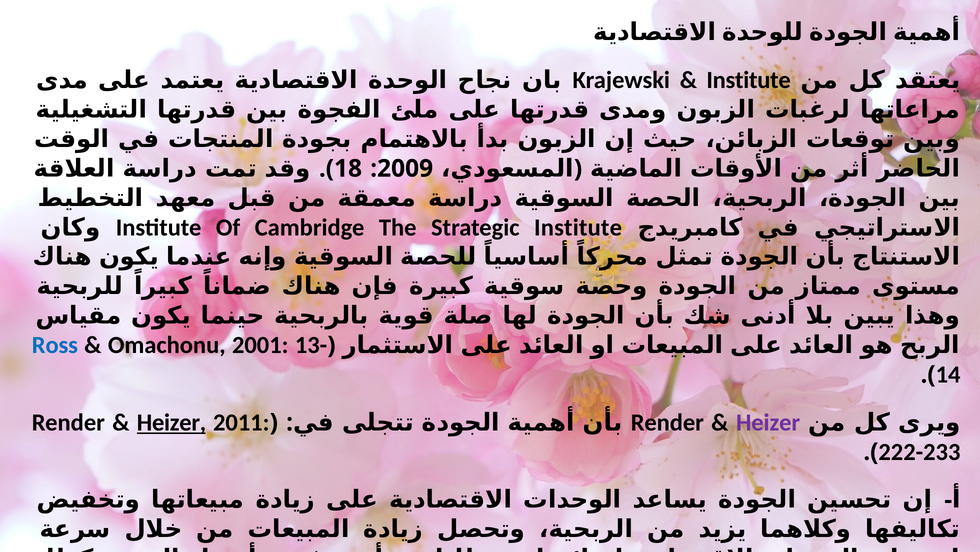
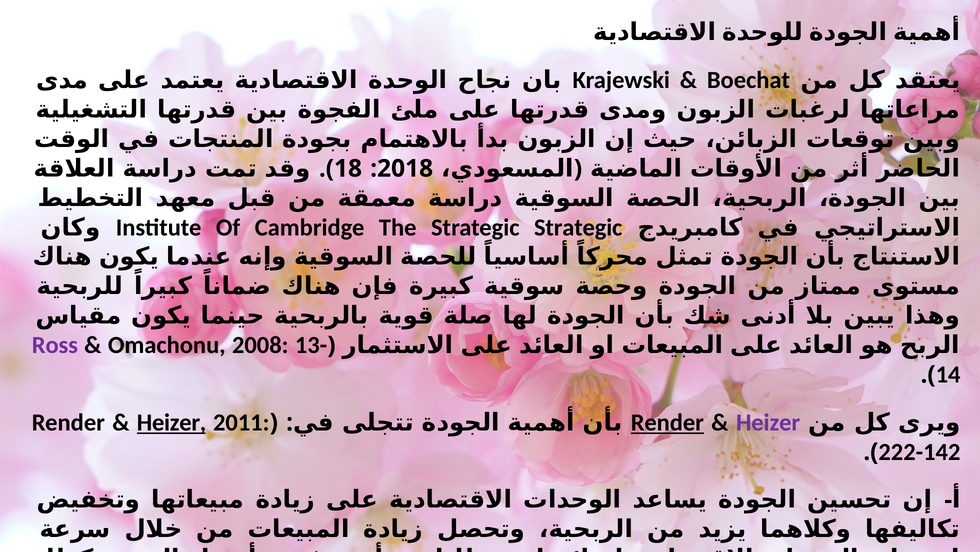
Institute at (749, 80): Institute -> Boechat
2009: 2009 -> 2018
Strategic Institute: Institute -> Strategic
Ross colour: blue -> purple
2001: 2001 -> 2008
Render at (667, 422) underline: none -> present
222-233: 222-233 -> 222-142
